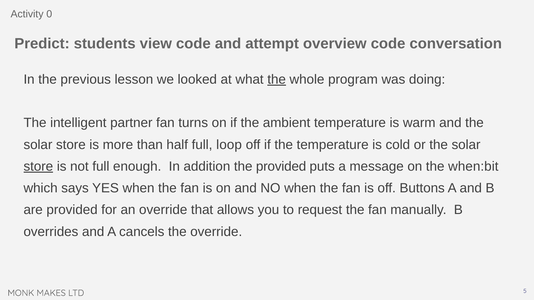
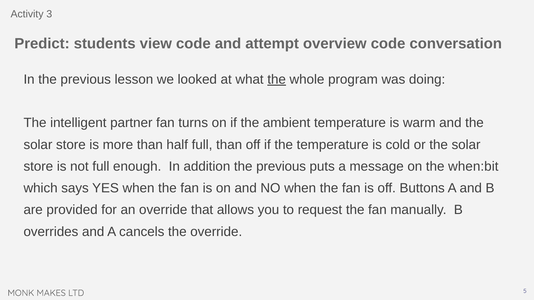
0: 0 -> 3
full loop: loop -> than
store at (38, 167) underline: present -> none
addition the provided: provided -> previous
